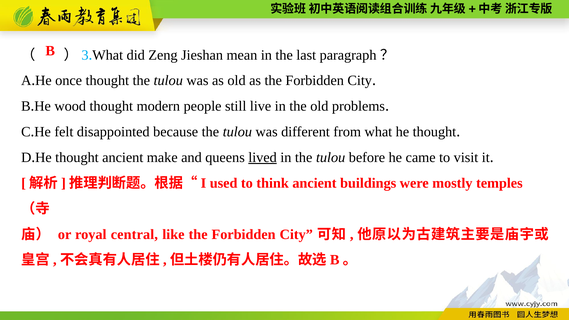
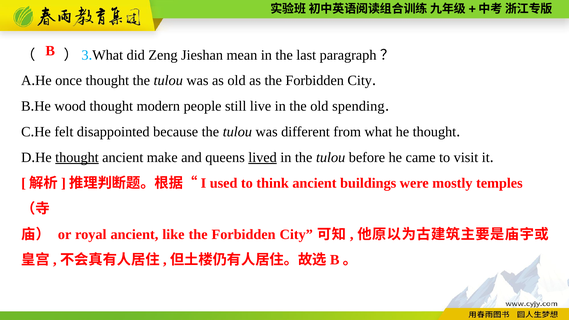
problems: problems -> spending
thought at (77, 157) underline: none -> present
royal central: central -> ancient
